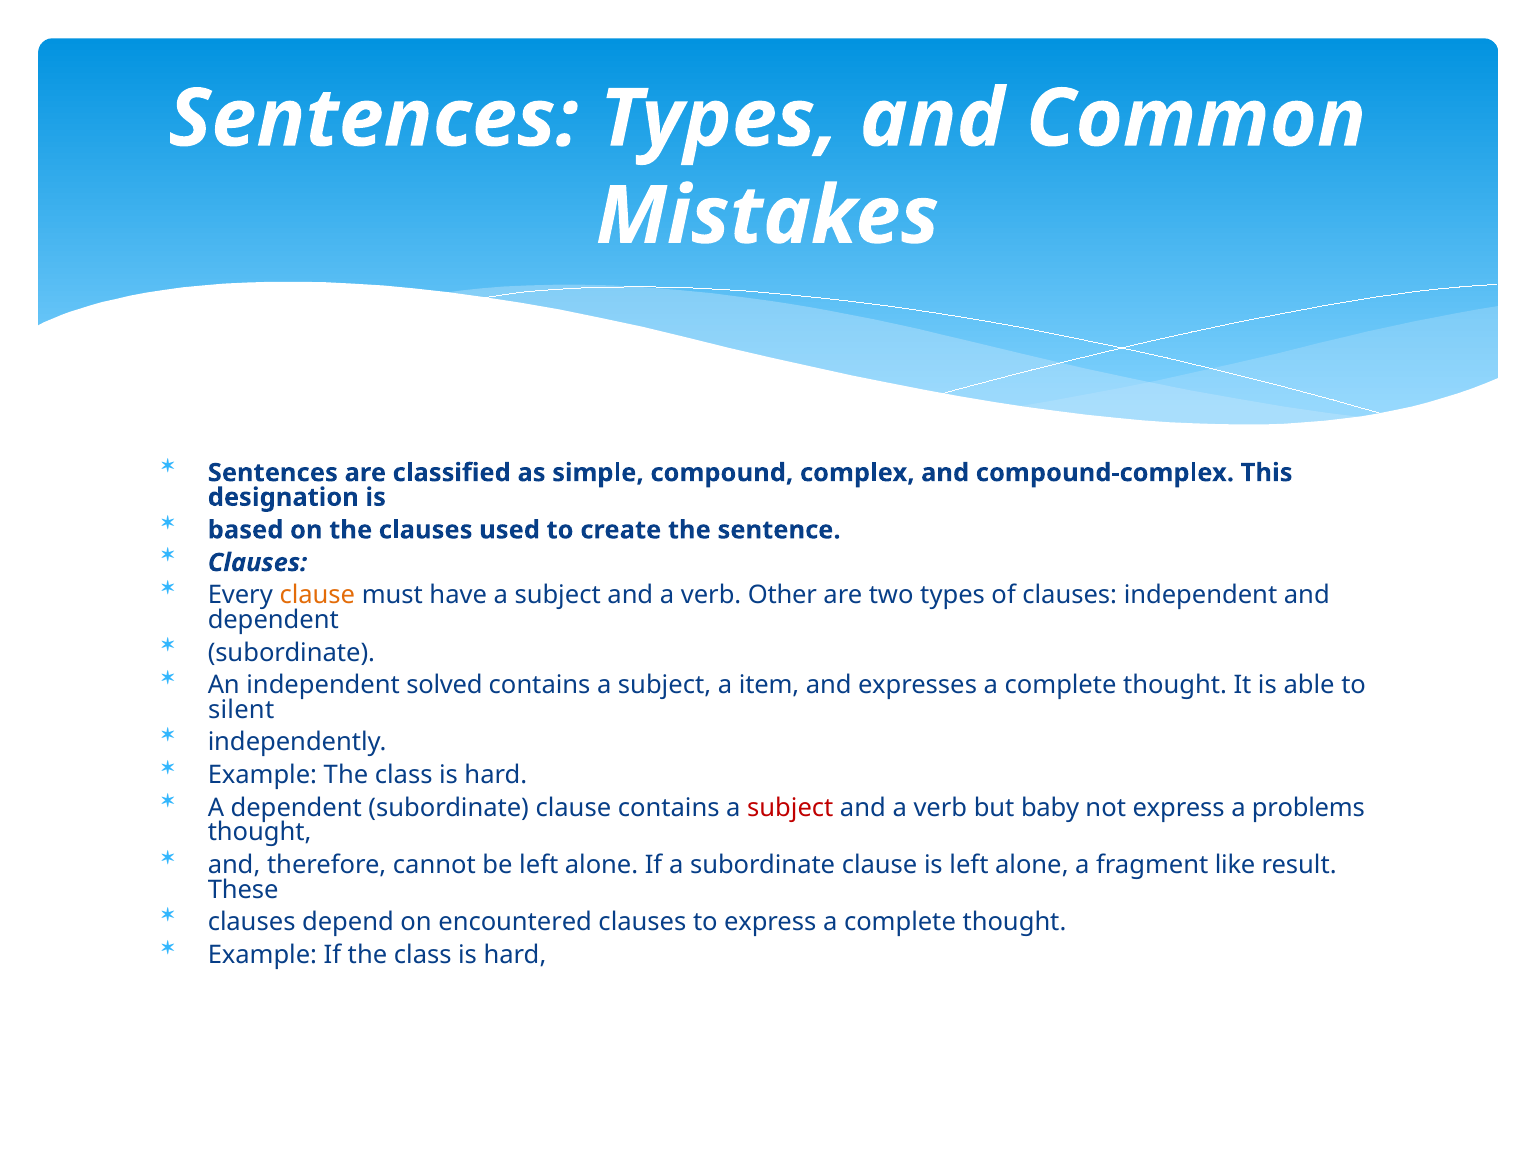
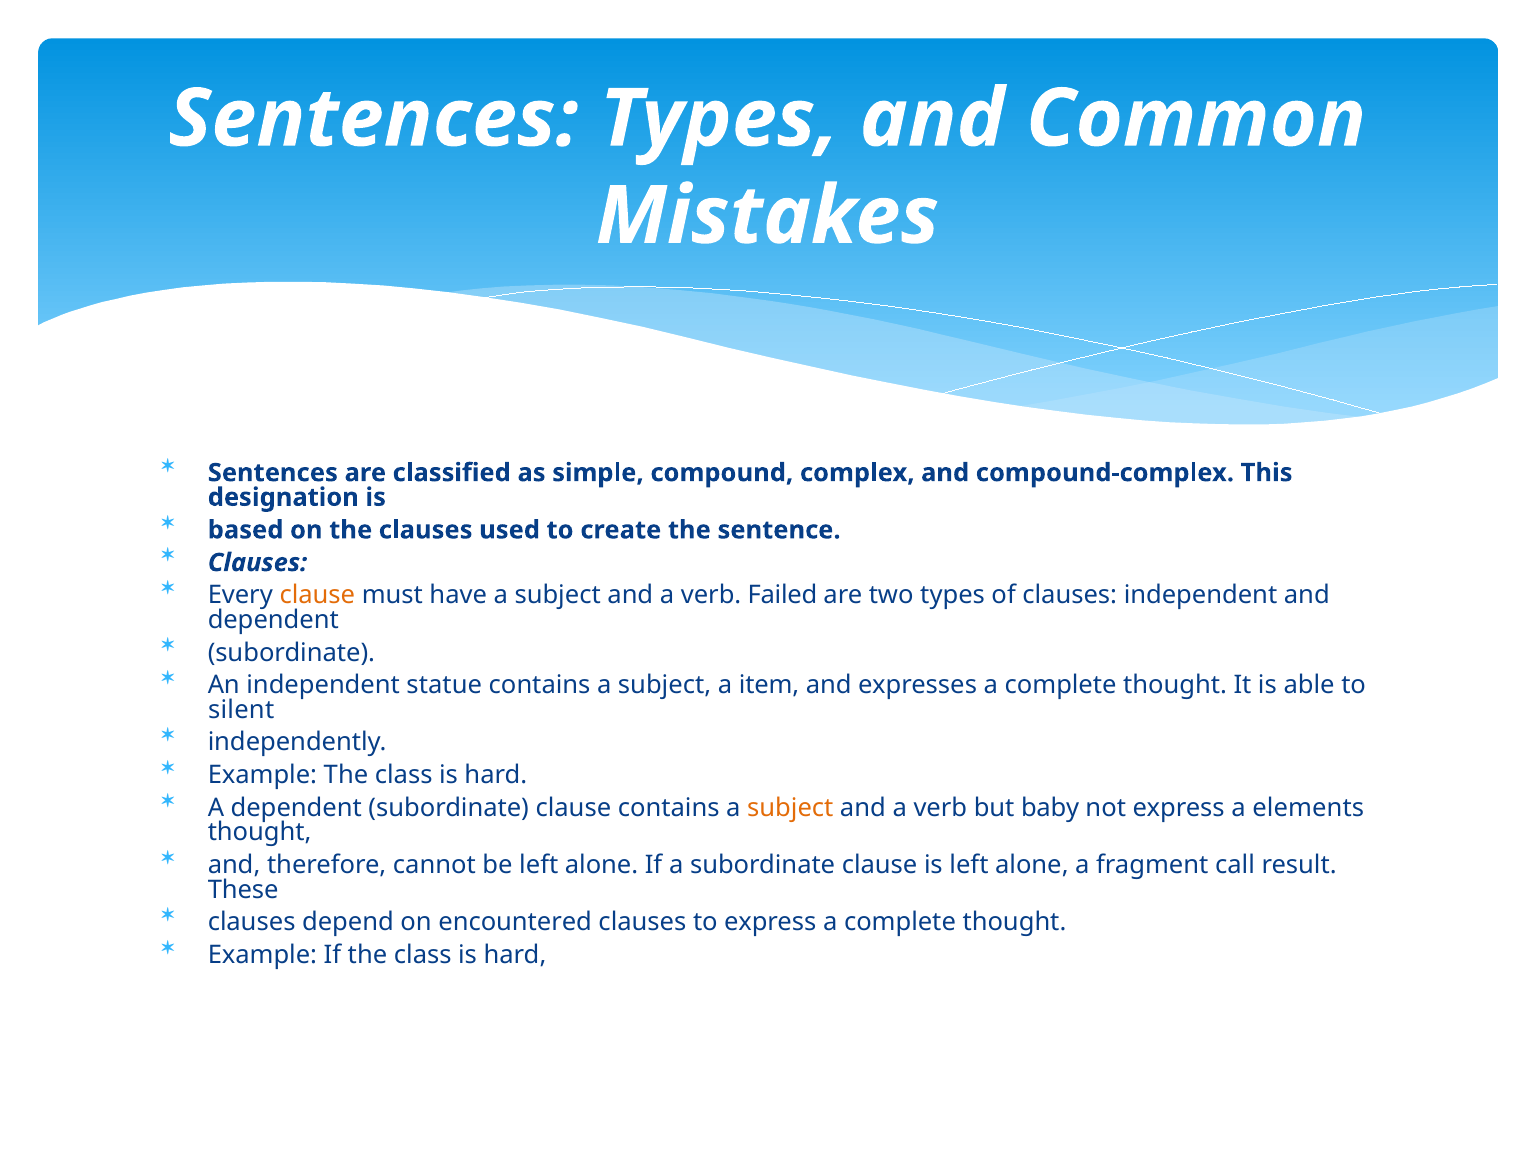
Other: Other -> Failed
solved: solved -> statue
subject at (790, 808) colour: red -> orange
problems: problems -> elements
like: like -> call
